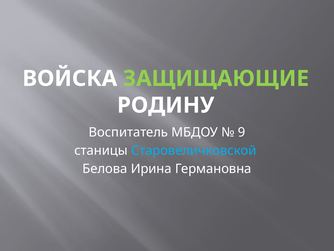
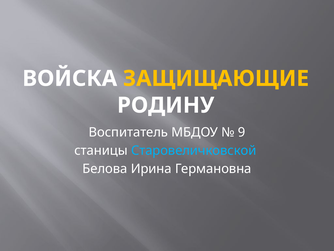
ЗАЩИЩАЮЩИЕ colour: light green -> yellow
